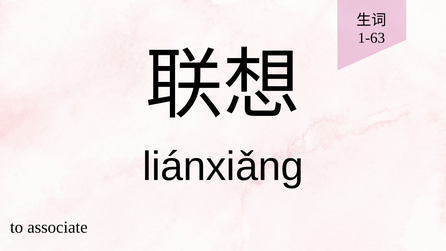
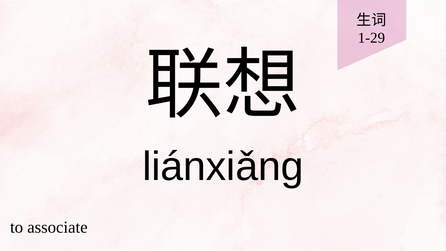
1-63: 1-63 -> 1-29
